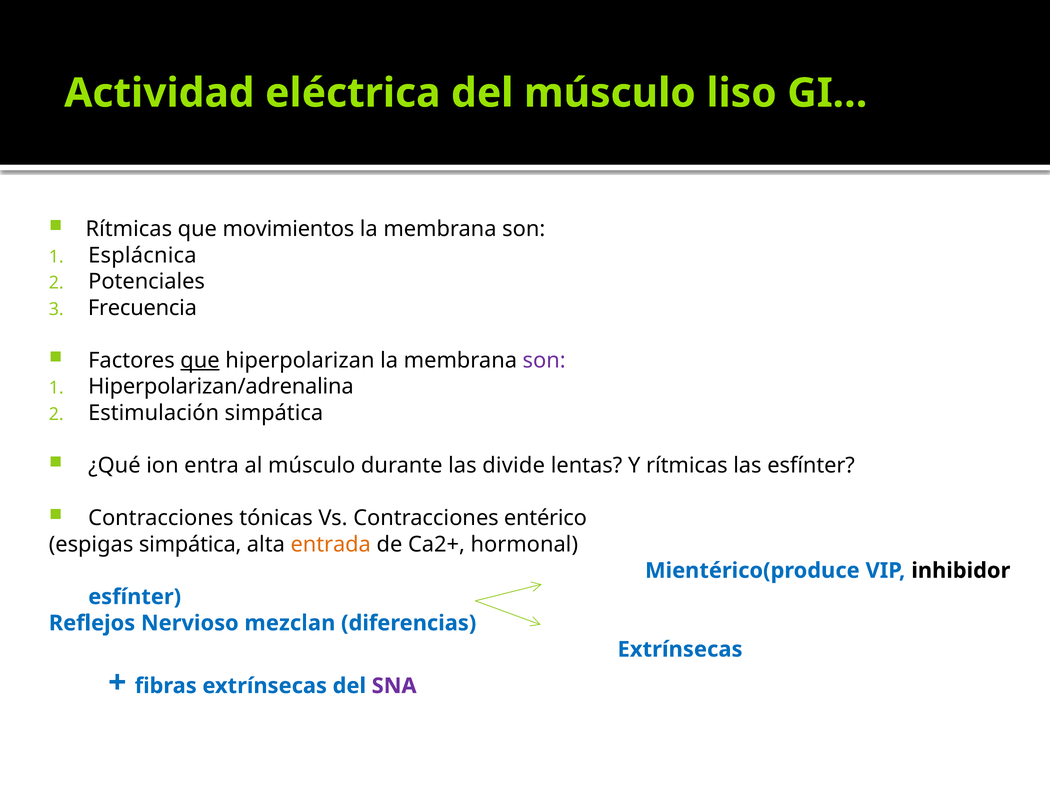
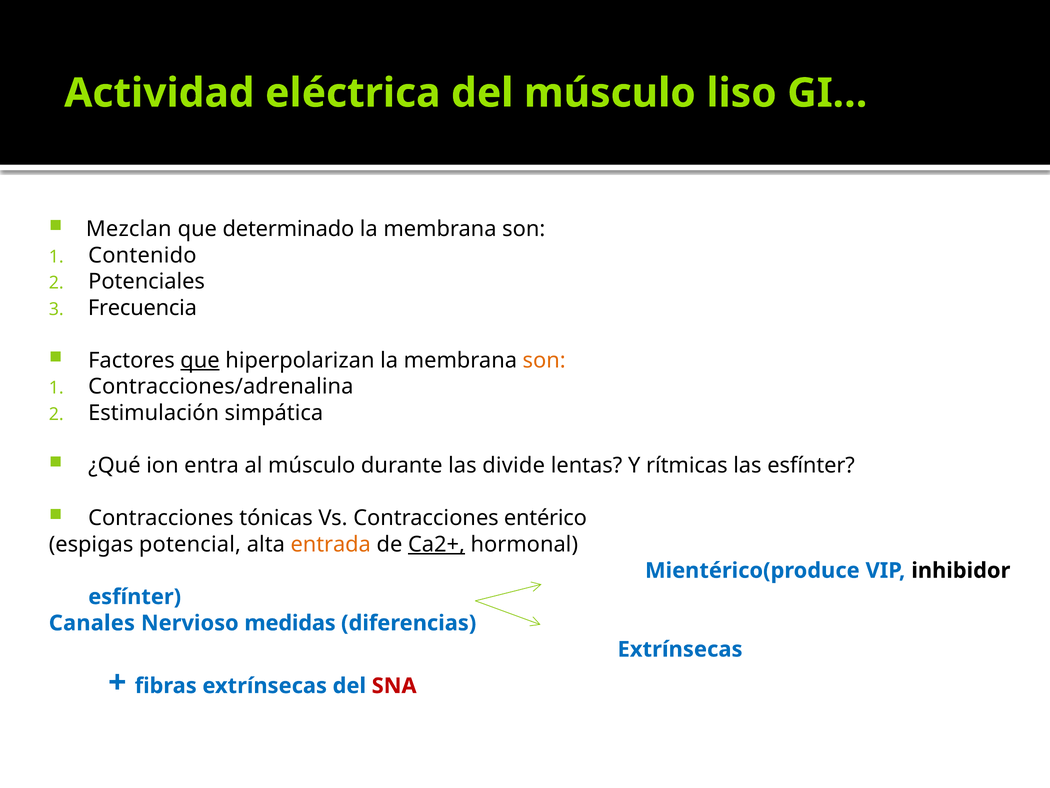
Rítmicas at (129, 229): Rítmicas -> Mezclan
movimientos: movimientos -> determinado
Esplácnica: Esplácnica -> Contenido
son at (544, 360) colour: purple -> orange
Hiperpolarizan/adrenalina: Hiperpolarizan/adrenalina -> Contracciones/adrenalina
espigas simpática: simpática -> potencial
Ca2+ underline: none -> present
Reflejos: Reflejos -> Canales
mezclan: mezclan -> medidas
SNA colour: purple -> red
